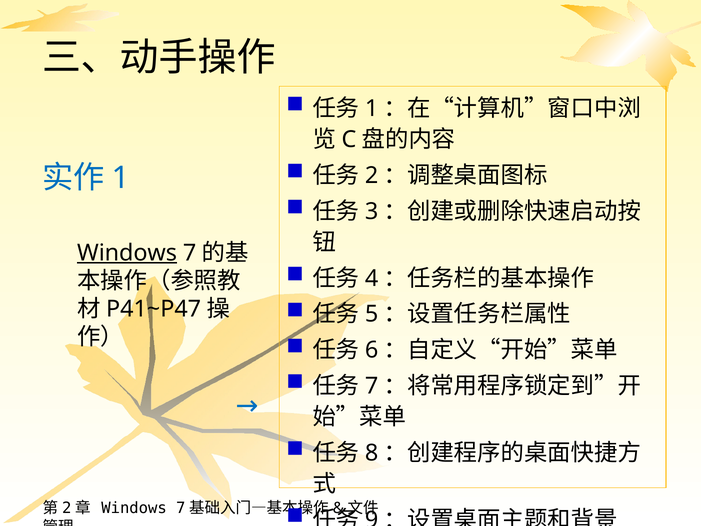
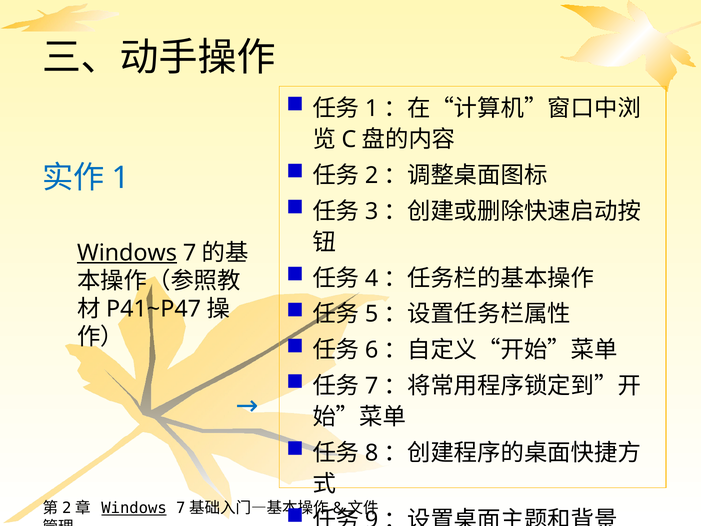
Windows at (134, 508) underline: none -> present
